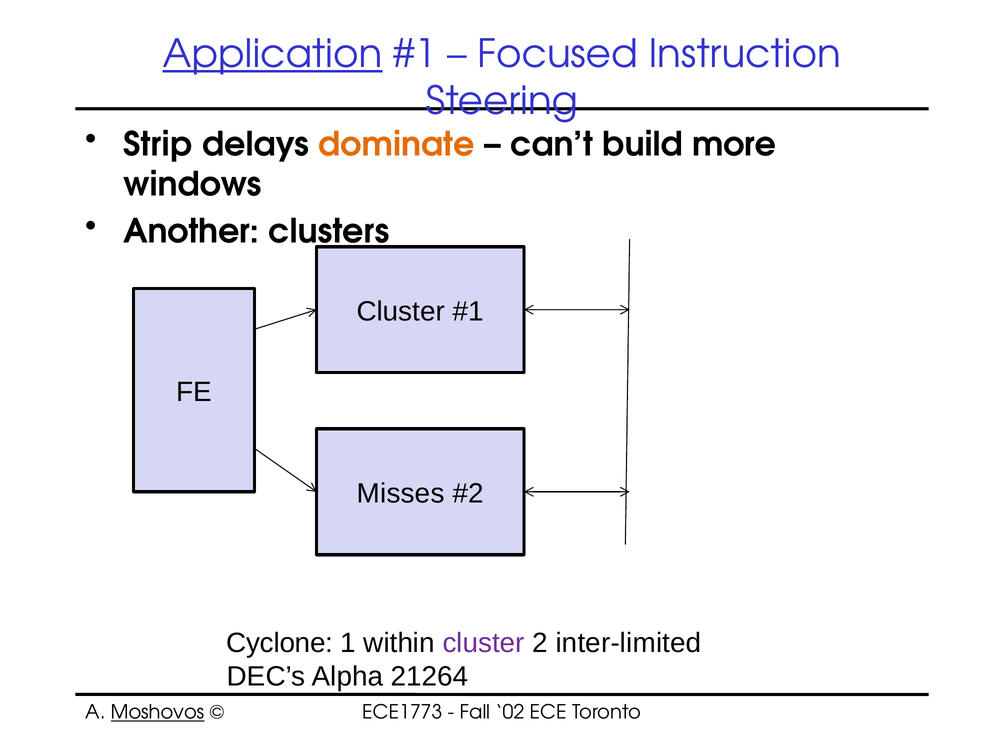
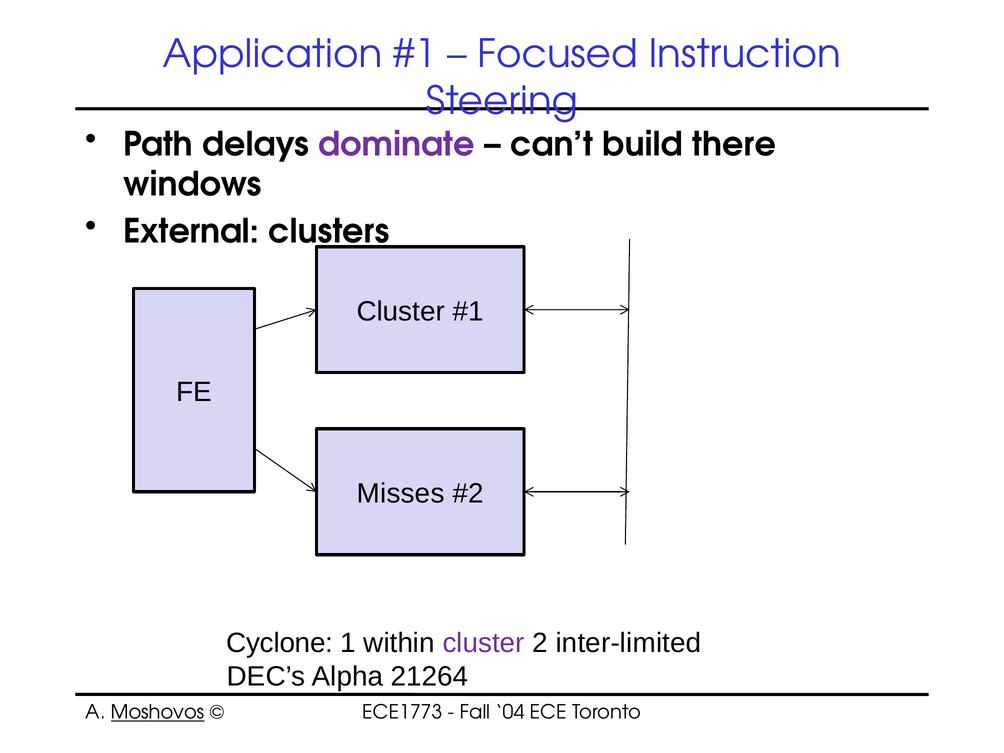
Application underline: present -> none
Strip: Strip -> Path
dominate colour: orange -> purple
more: more -> there
Another: Another -> External
02: 02 -> 04
